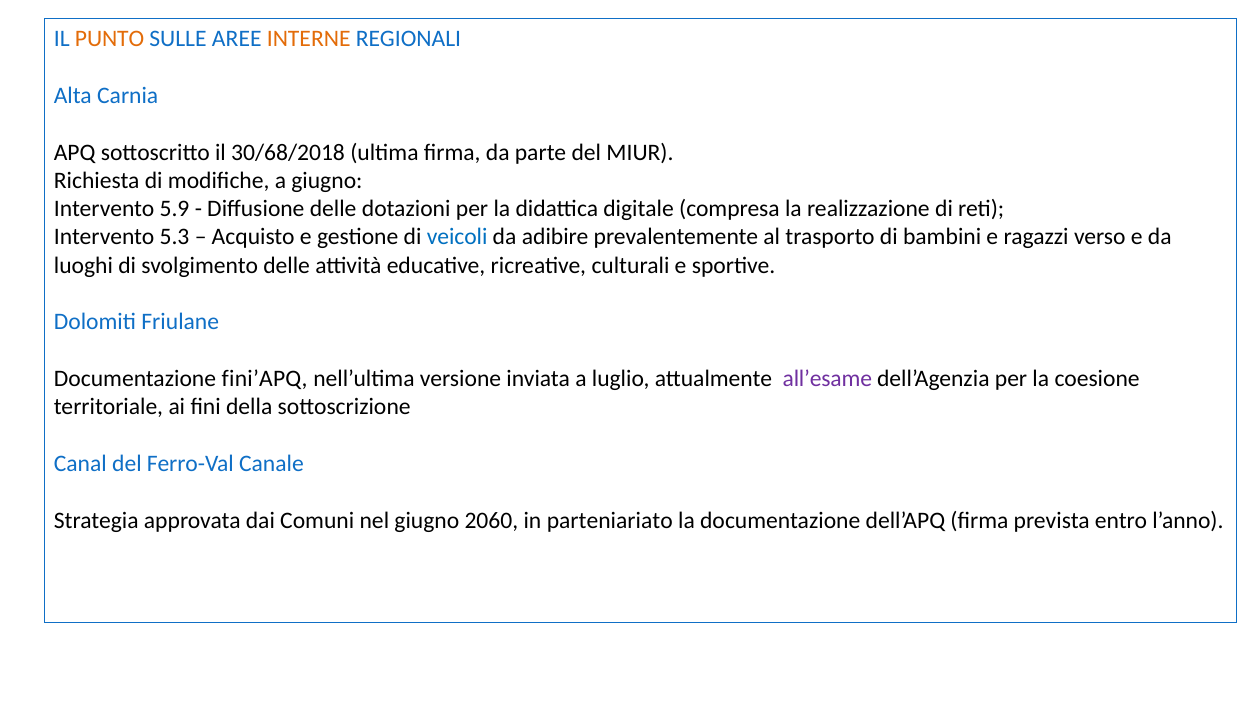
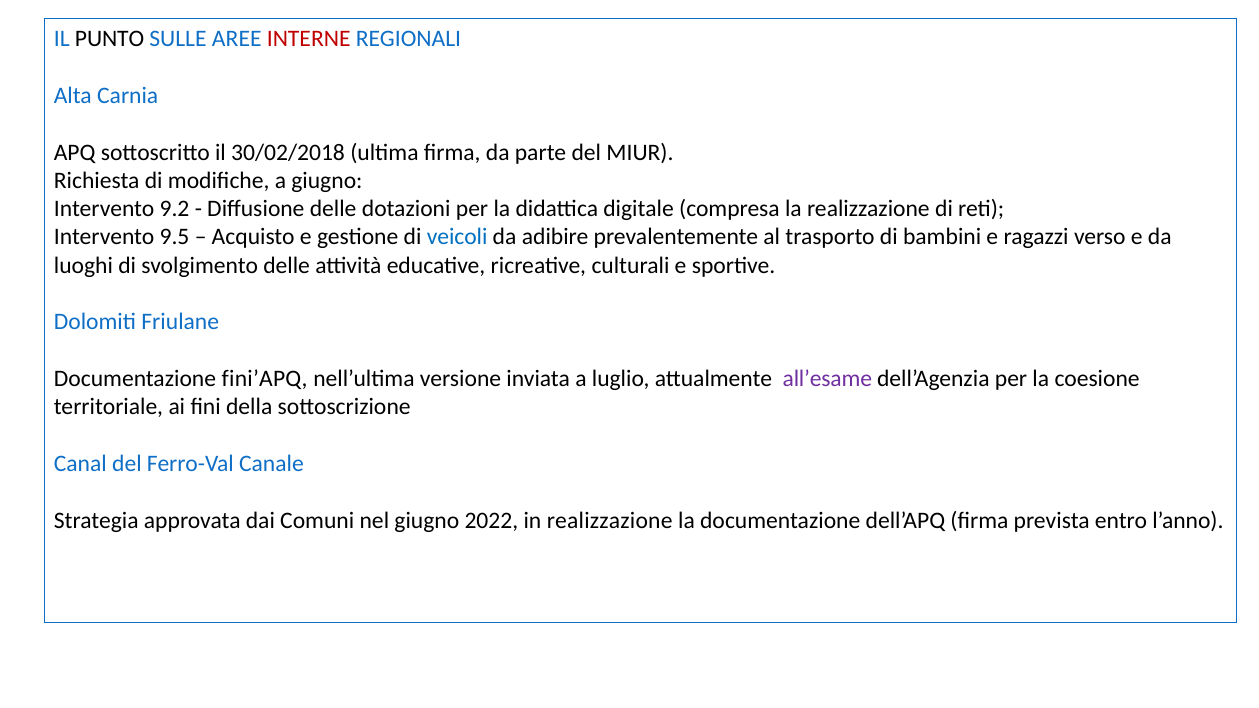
PUNTO colour: orange -> black
INTERNE colour: orange -> red
30/68/2018: 30/68/2018 -> 30/02/2018
5.9: 5.9 -> 9.2
5.3: 5.3 -> 9.5
2060: 2060 -> 2022
in parteniariato: parteniariato -> realizzazione
